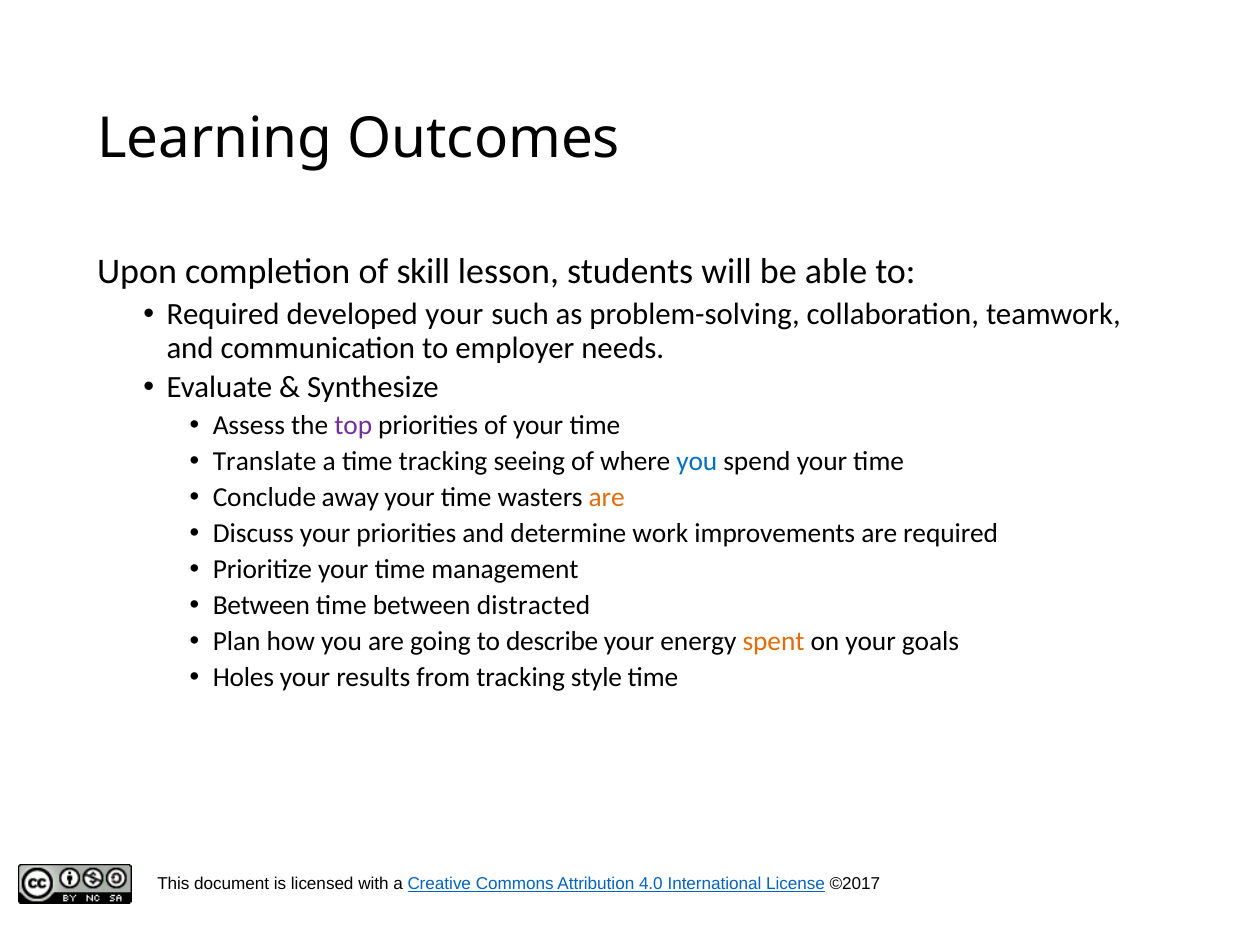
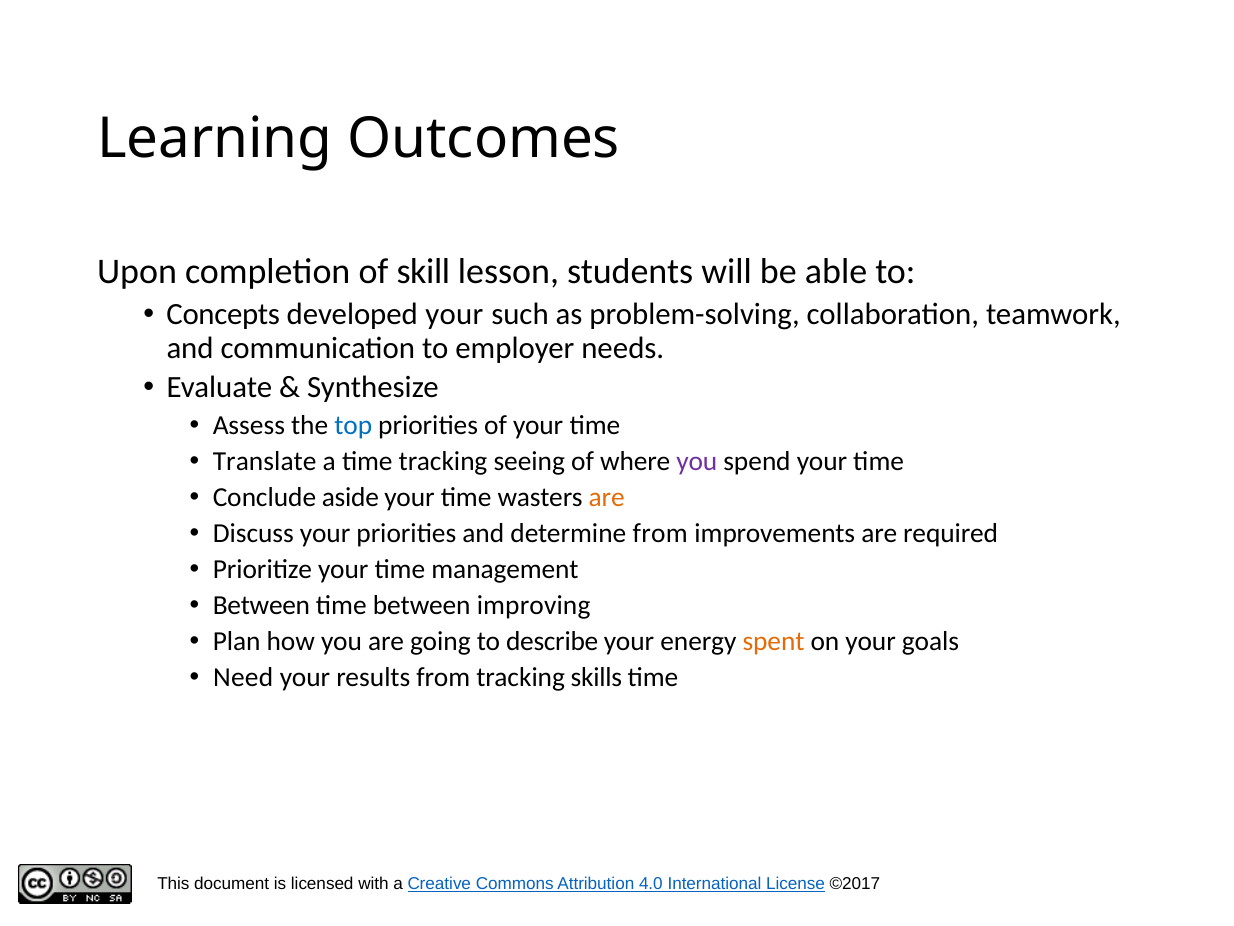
Required at (223, 314): Required -> Concepts
top colour: purple -> blue
you at (697, 461) colour: blue -> purple
away: away -> aside
determine work: work -> from
distracted: distracted -> improving
Holes: Holes -> Need
style: style -> skills
